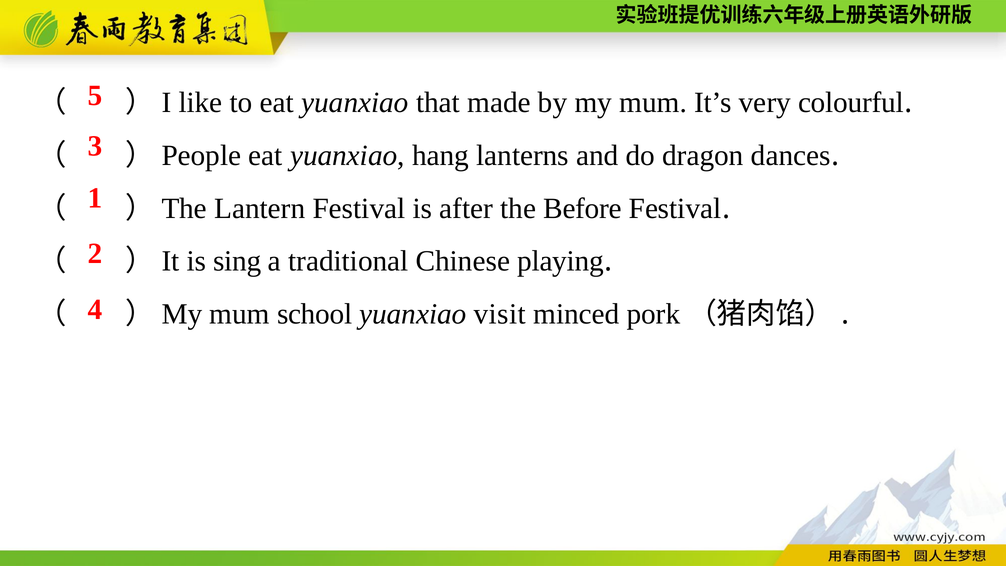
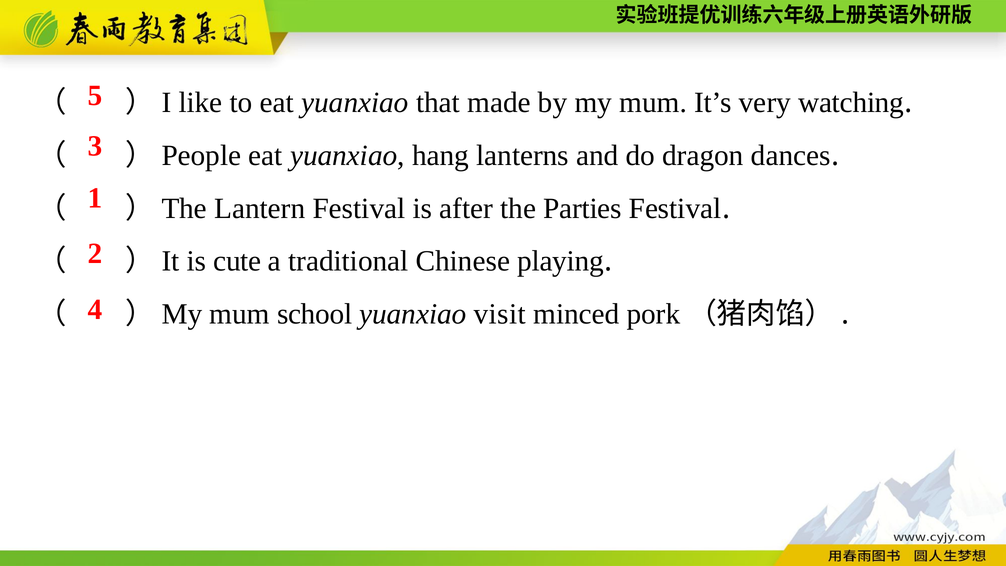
colourful: colourful -> watching
Before: Before -> Parties
sing: sing -> cute
